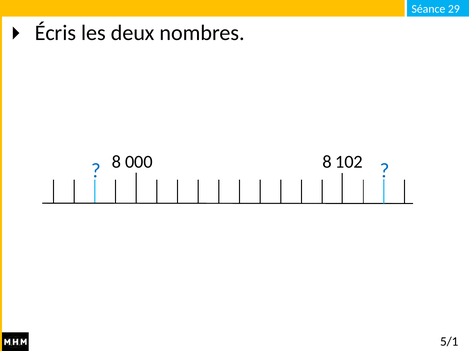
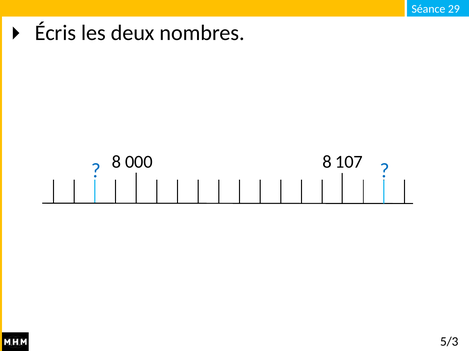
102: 102 -> 107
5/1: 5/1 -> 5/3
